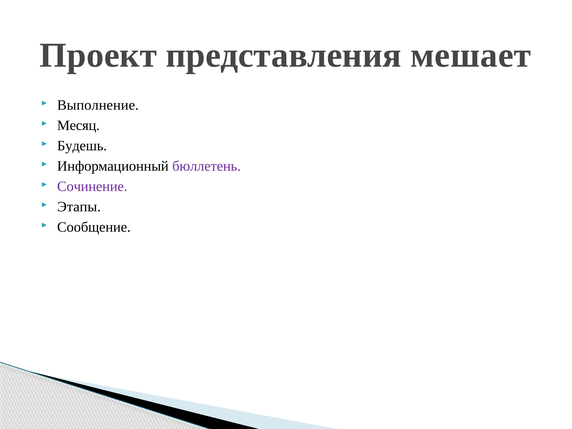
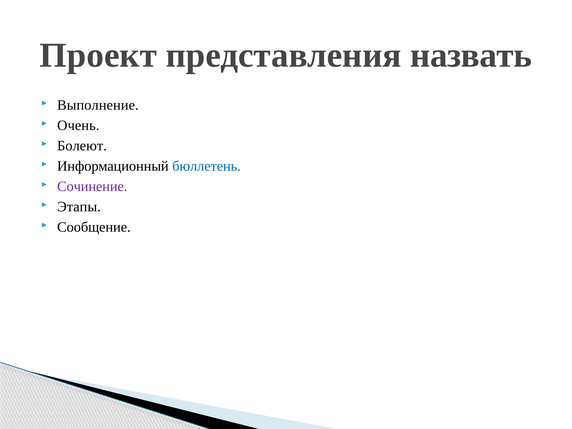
мешает: мешает -> назвать
Месяц: Месяц -> Очень
Будешь: Будешь -> Болеют
бюллетень colour: purple -> blue
